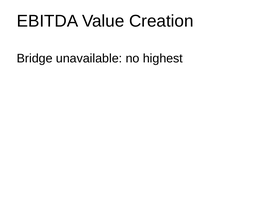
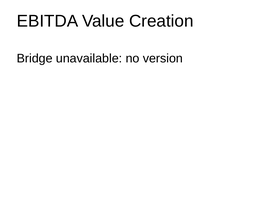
highest: highest -> version
